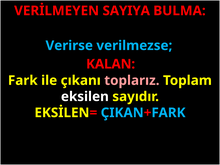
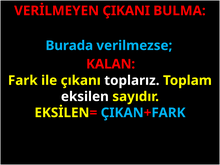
SAYIYA: SAYIYA -> ÇIKANI
Verirse: Verirse -> Burada
toplarız colour: pink -> white
